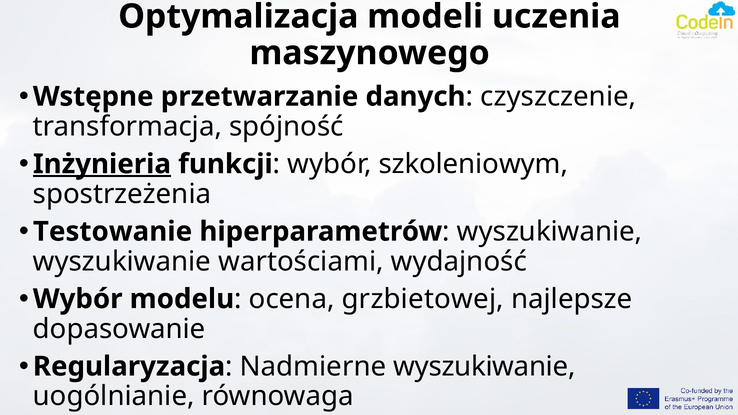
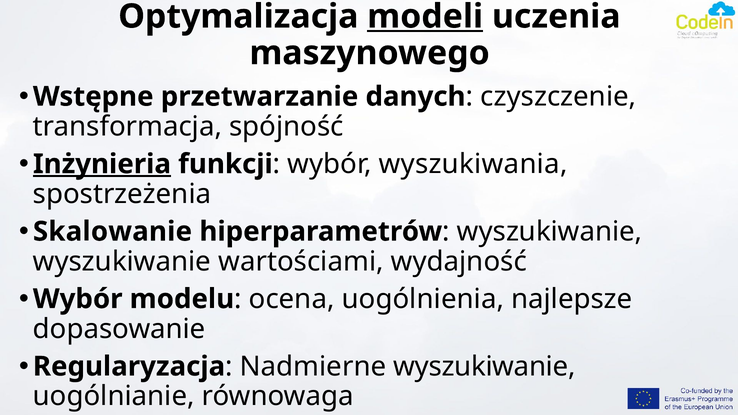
modeli underline: none -> present
szkoleniowym: szkoleniowym -> wyszukiwania
Testowanie: Testowanie -> Skalowanie
ocena grzbietowej: grzbietowej -> uogólnienia
